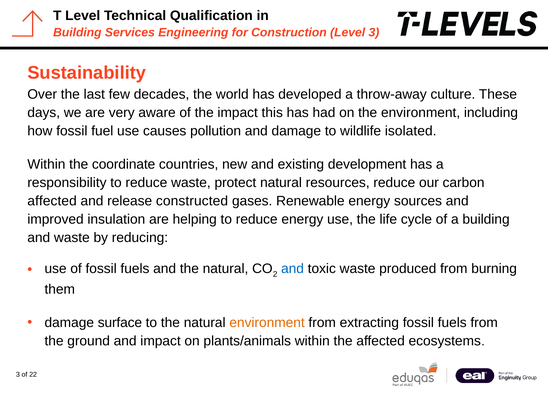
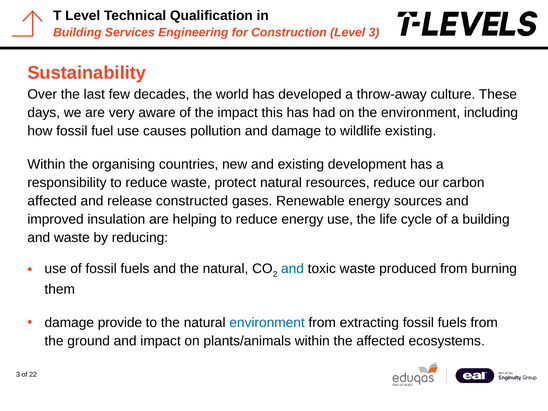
wildlife isolated: isolated -> existing
coordinate: coordinate -> organising
surface: surface -> provide
environment at (267, 323) colour: orange -> blue
